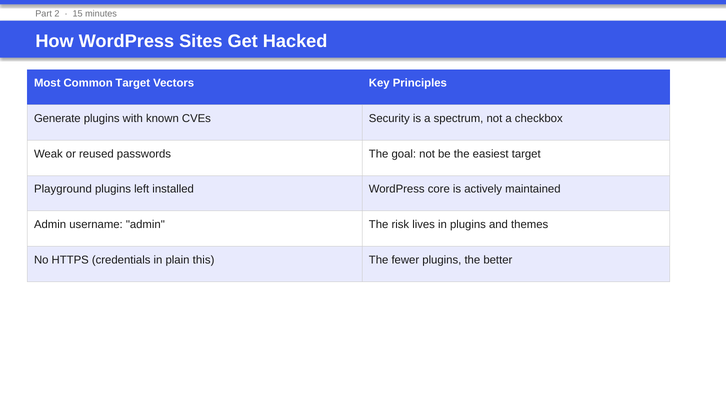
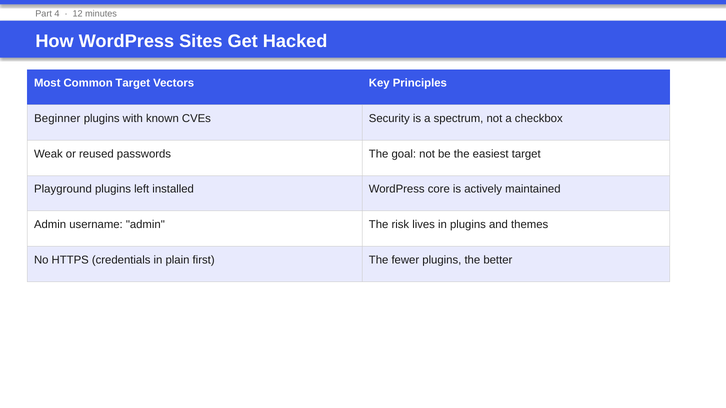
2: 2 -> 4
15: 15 -> 12
Generate: Generate -> Beginner
this: this -> first
